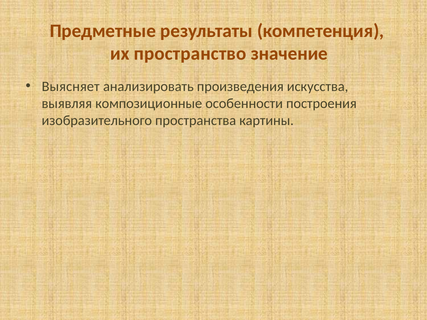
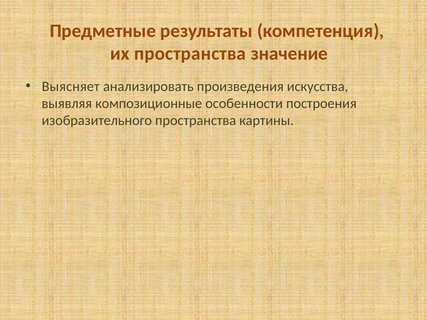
их пространство: пространство -> пространства
